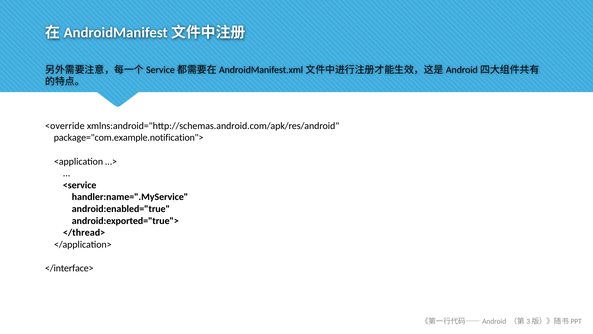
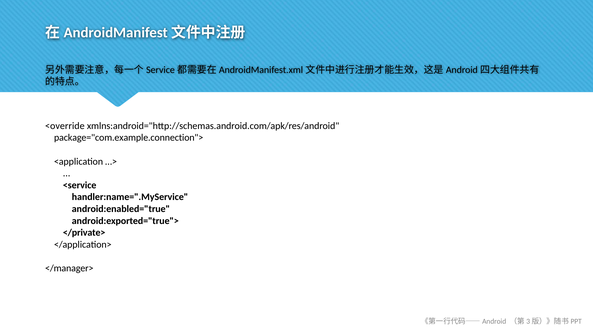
package="com.example.notification">: package="com.example.notification"> -> package="com.example.connection">
</thread>: </thread> -> </private>
</interface>: </interface> -> </manager>
